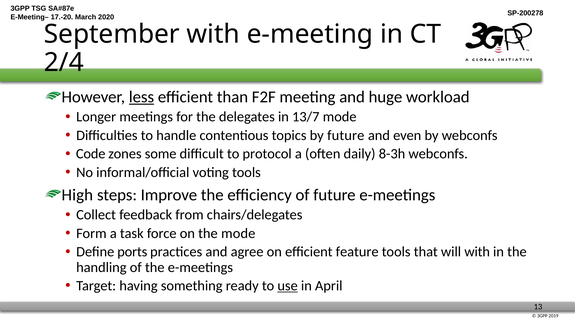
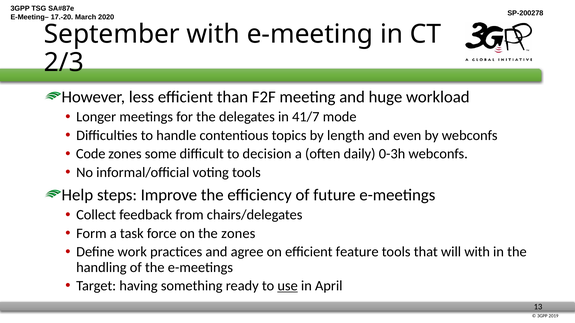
2/4: 2/4 -> 2/3
less underline: present -> none
13/7: 13/7 -> 41/7
by future: future -> length
protocol: protocol -> decision
8-3h: 8-3h -> 0-3h
High: High -> Help
the mode: mode -> zones
ports: ports -> work
